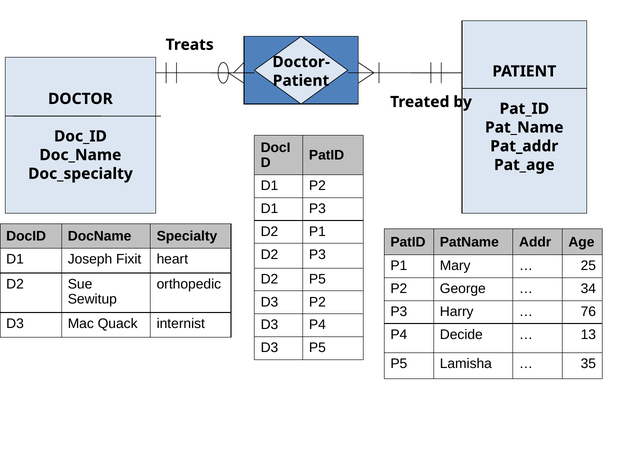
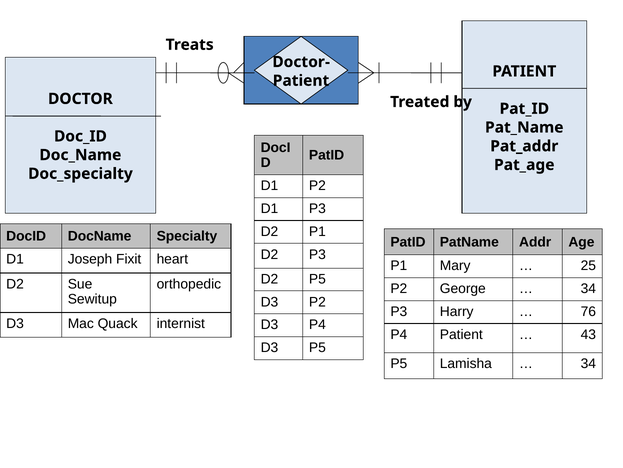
P4 Decide: Decide -> Patient
13: 13 -> 43
35 at (588, 363): 35 -> 34
